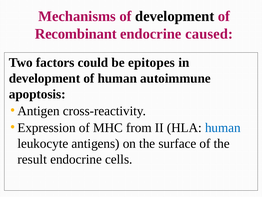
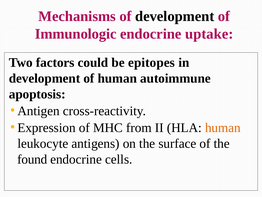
Recombinant: Recombinant -> Immunologic
caused: caused -> uptake
human at (223, 128) colour: blue -> orange
result: result -> found
